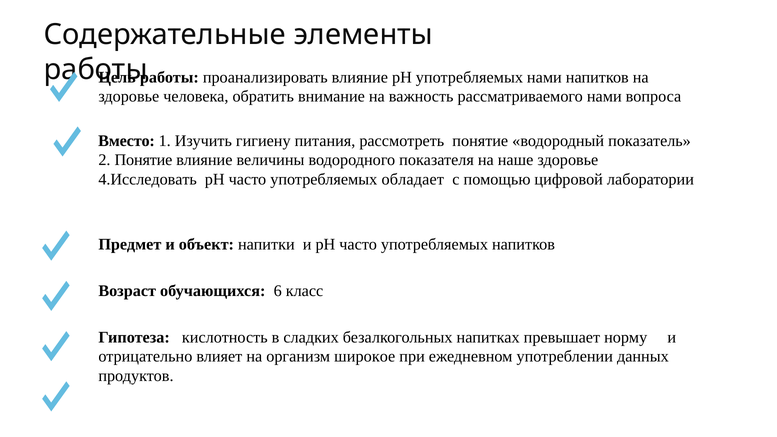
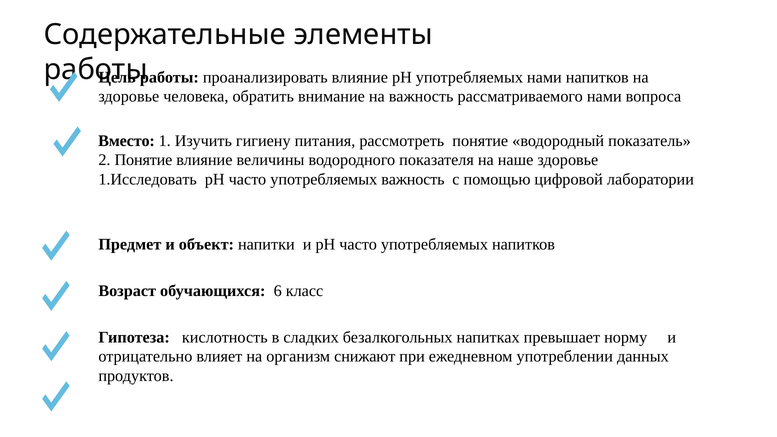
4.Исследовать: 4.Исследовать -> 1.Исследовать
употребляемых обладает: обладает -> важность
широкое: широкое -> снижают
